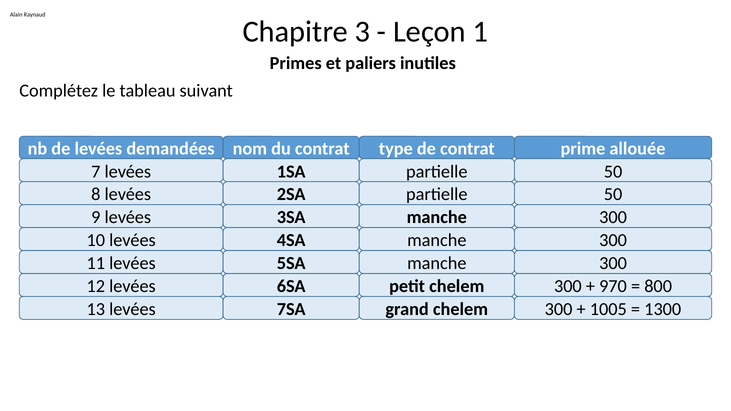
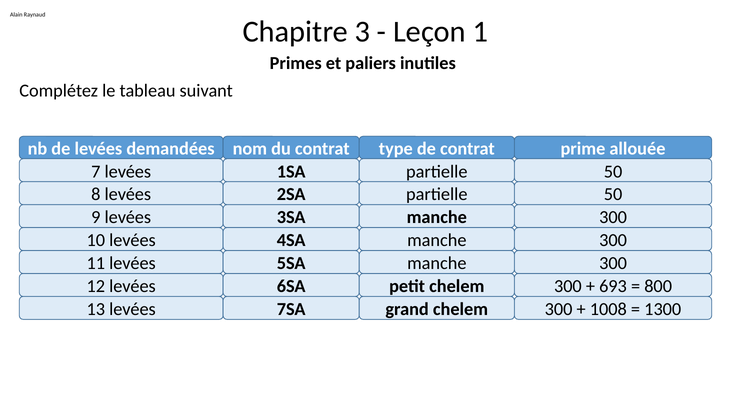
970: 970 -> 693
1005: 1005 -> 1008
